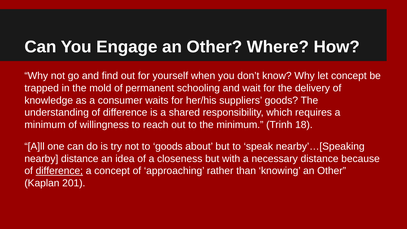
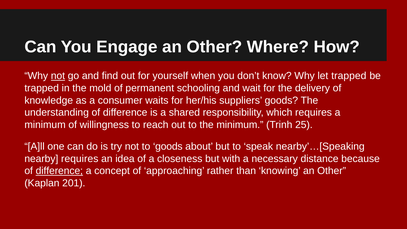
not at (58, 76) underline: none -> present
let concept: concept -> trapped
18: 18 -> 25
nearby distance: distance -> requires
